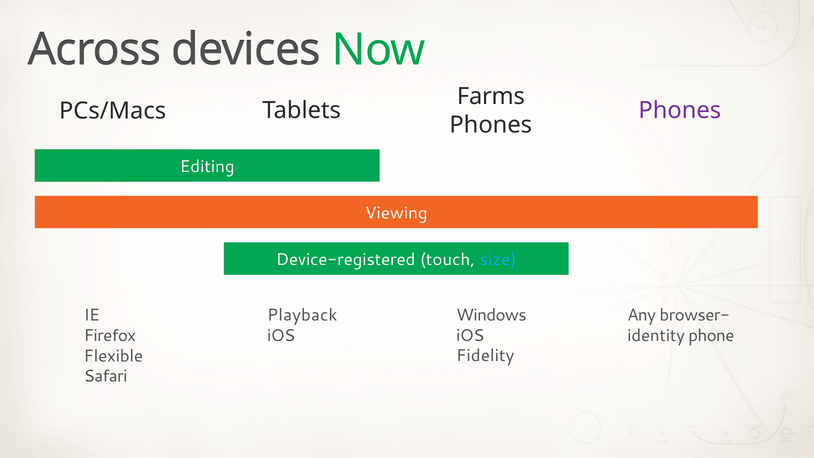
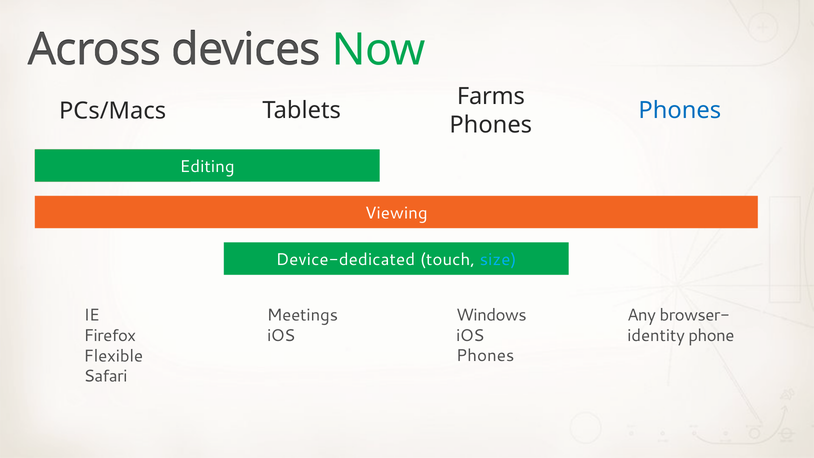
Phones at (680, 111) colour: purple -> blue
Device-registered: Device-registered -> Device-dedicated
Playback: Playback -> Meetings
Fidelity at (485, 356): Fidelity -> Phones
